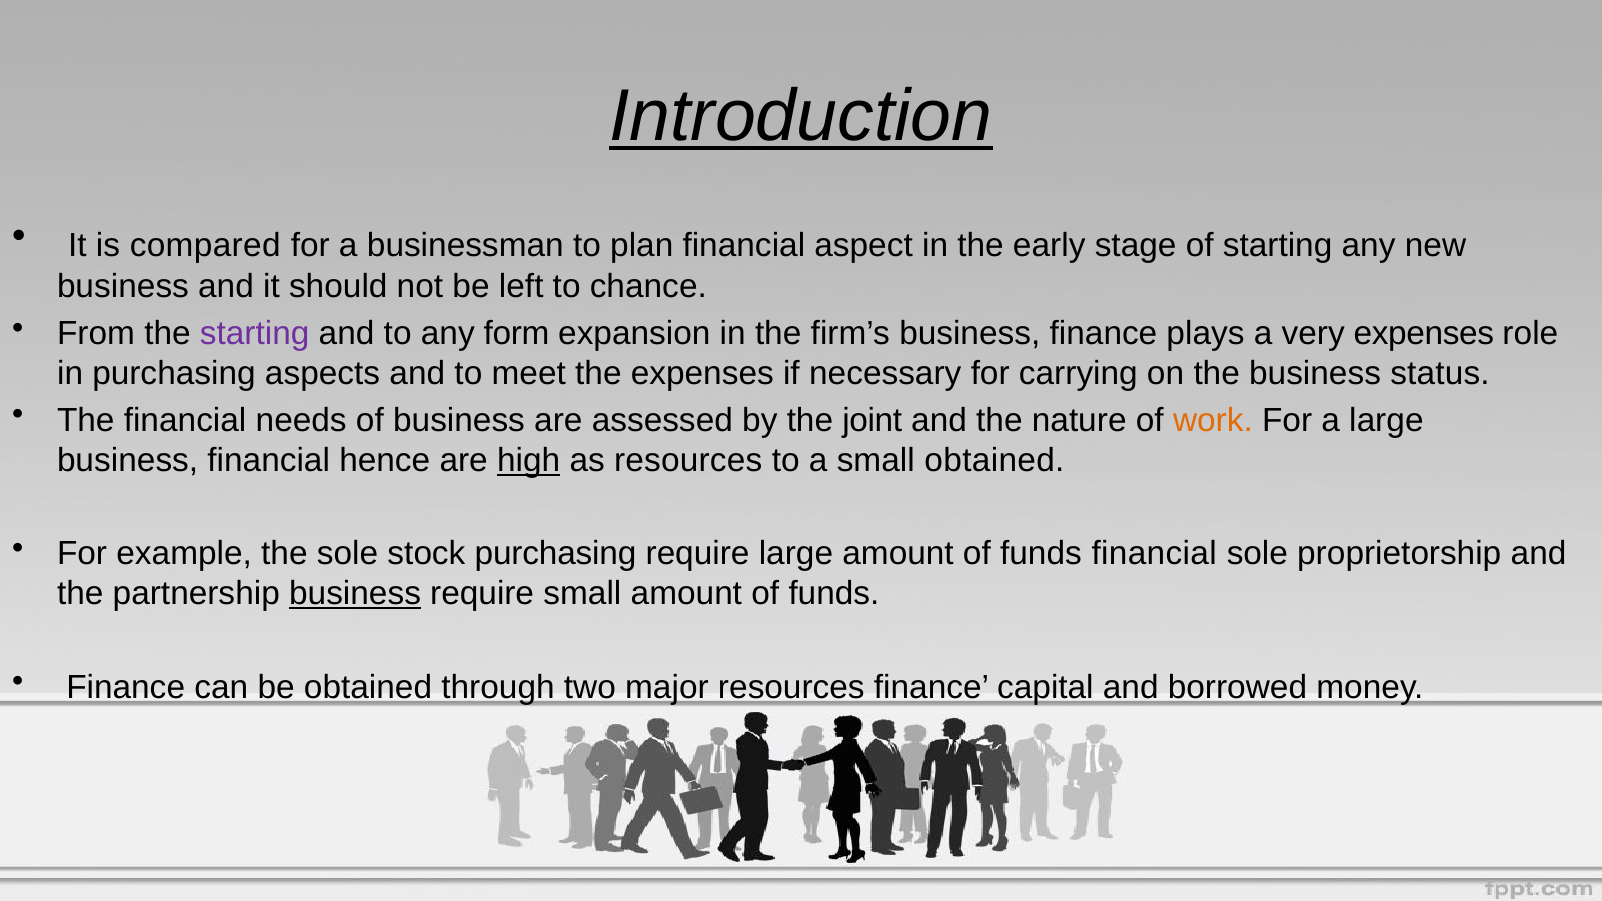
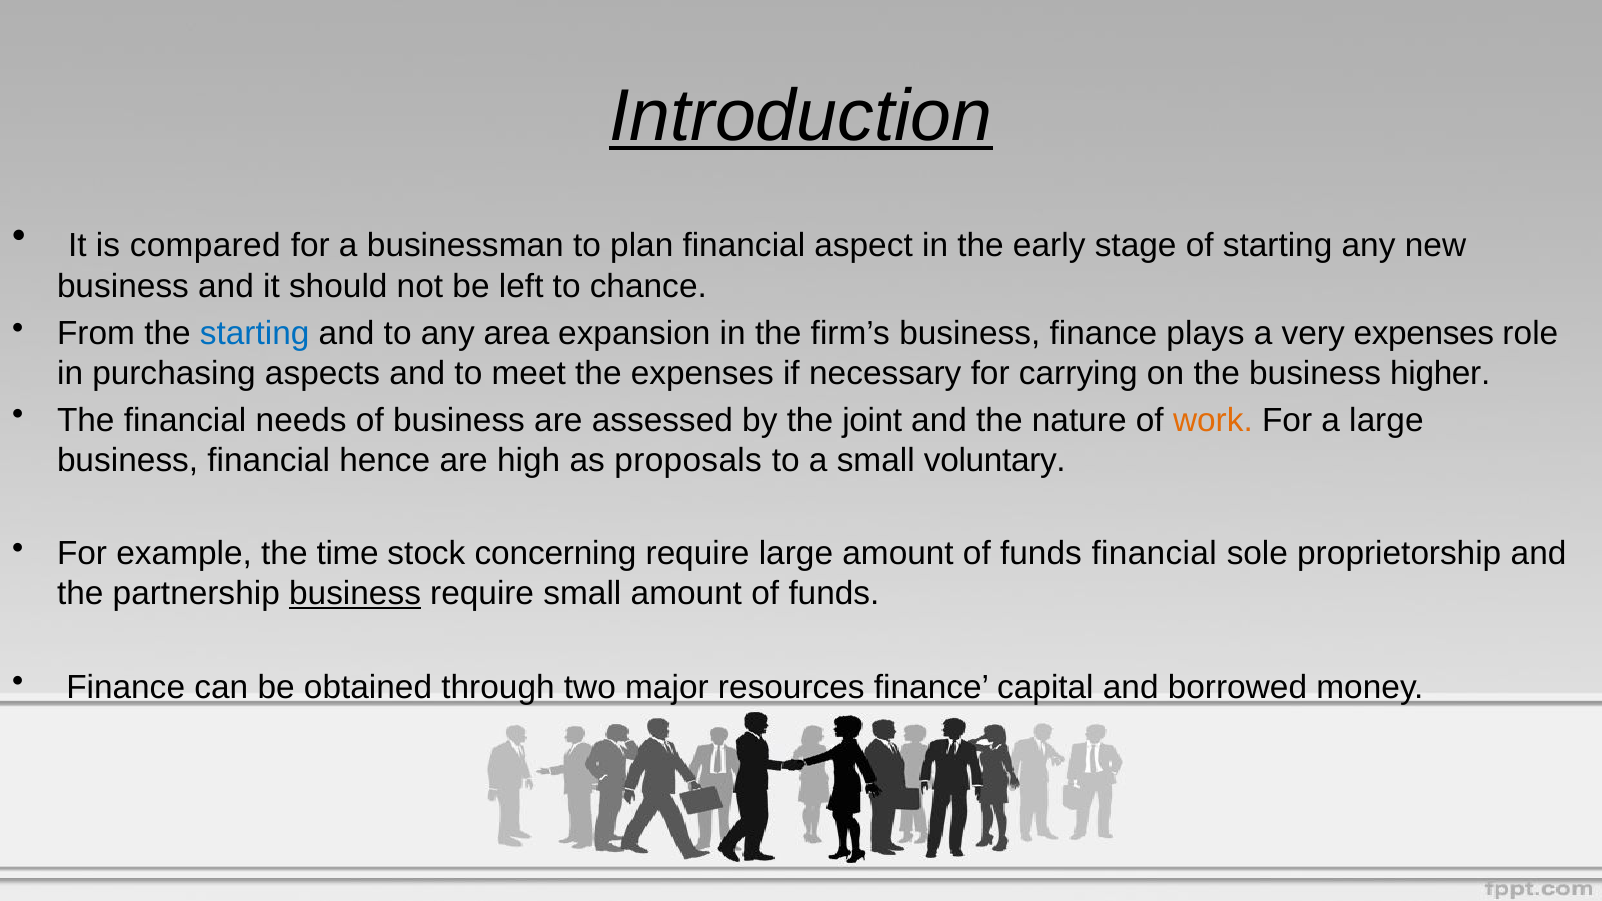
starting at (255, 333) colour: purple -> blue
form: form -> area
status: status -> higher
high underline: present -> none
as resources: resources -> proposals
small obtained: obtained -> voluntary
the sole: sole -> time
stock purchasing: purchasing -> concerning
